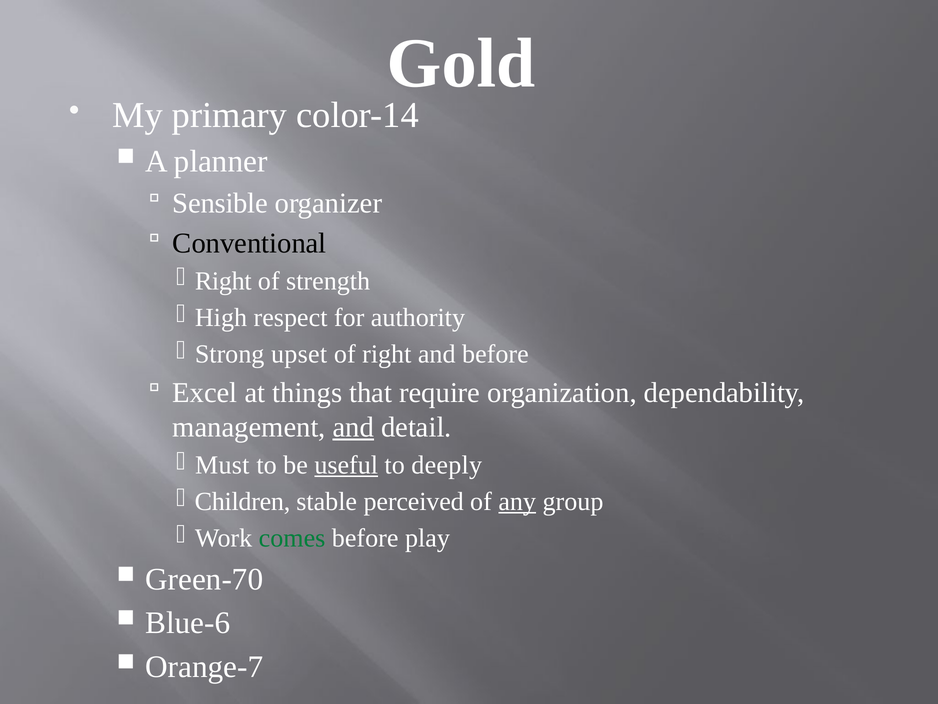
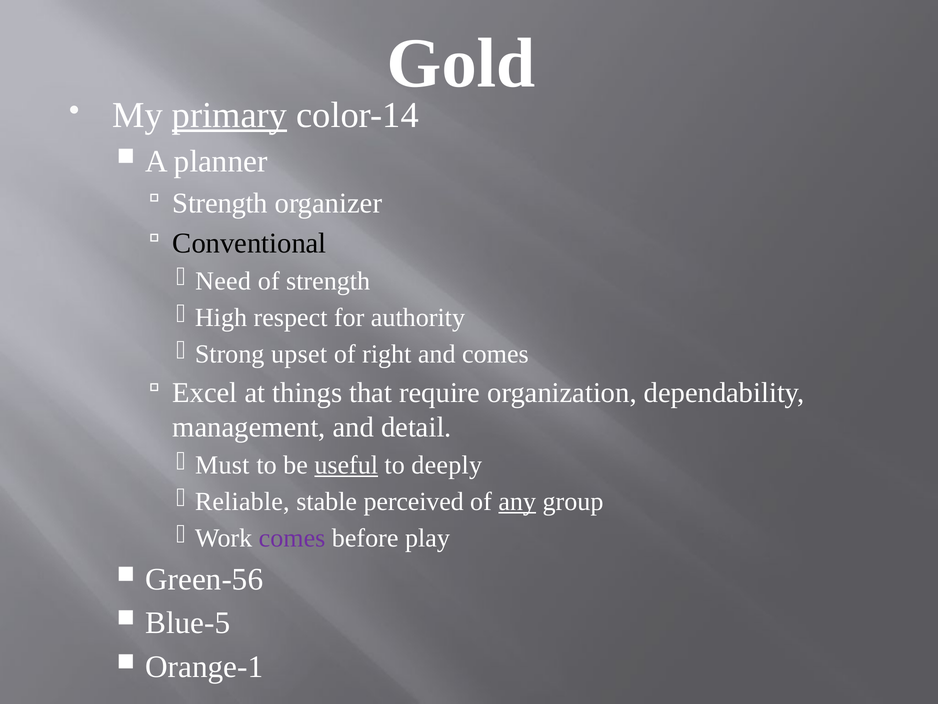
primary underline: none -> present
Sensible at (220, 203): Sensible -> Strength
Right at (223, 281): Right -> Need
and before: before -> comes
and at (353, 427) underline: present -> none
Children: Children -> Reliable
comes at (292, 538) colour: green -> purple
Green-70: Green-70 -> Green-56
Blue-6: Blue-6 -> Blue-5
Orange-7: Orange-7 -> Orange-1
